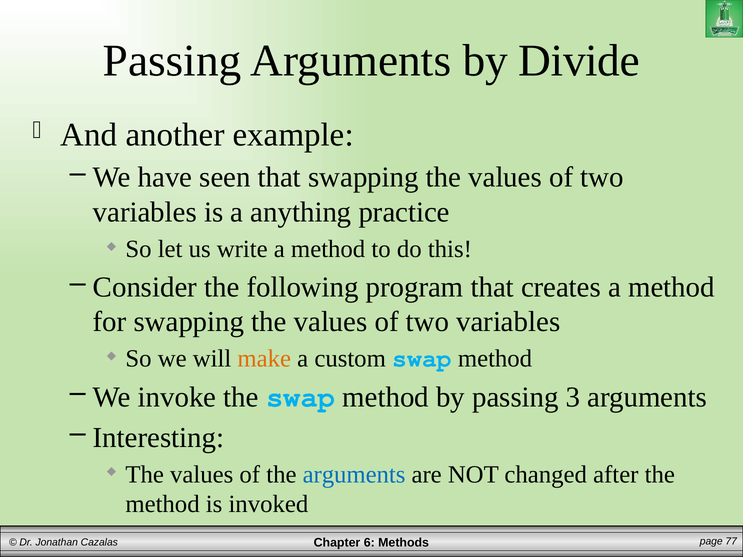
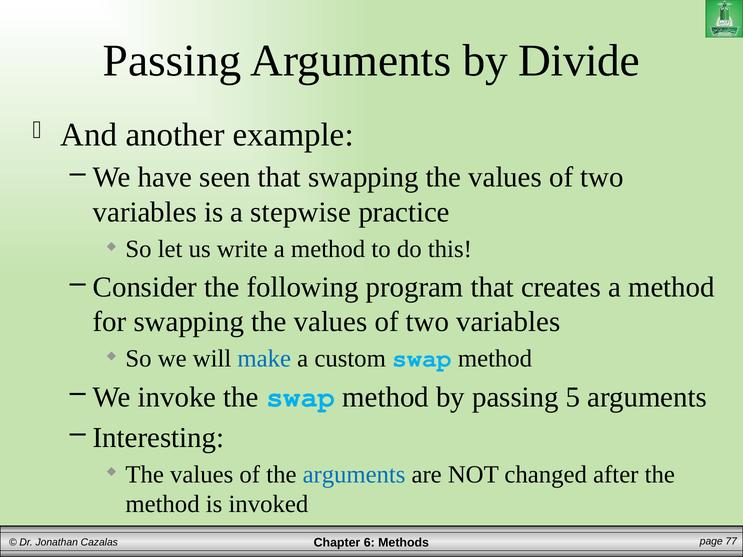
anything: anything -> stepwise
make colour: orange -> blue
3: 3 -> 5
